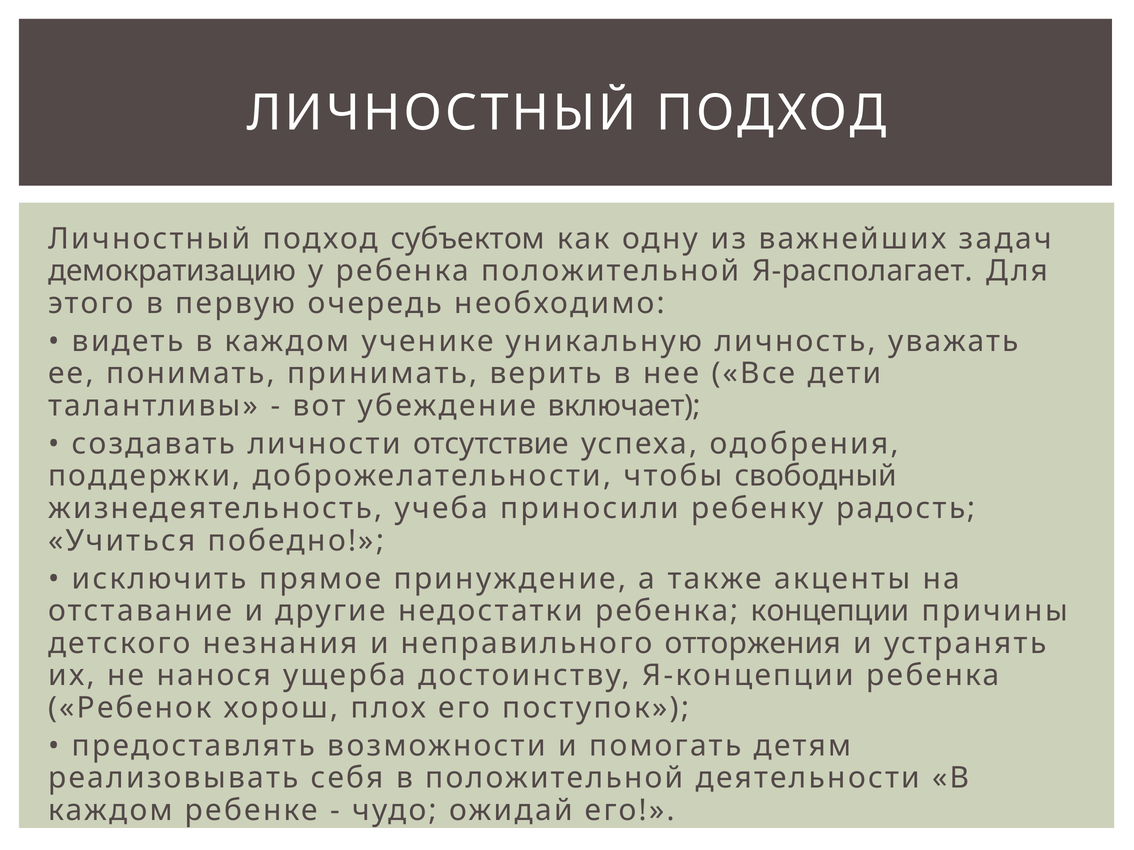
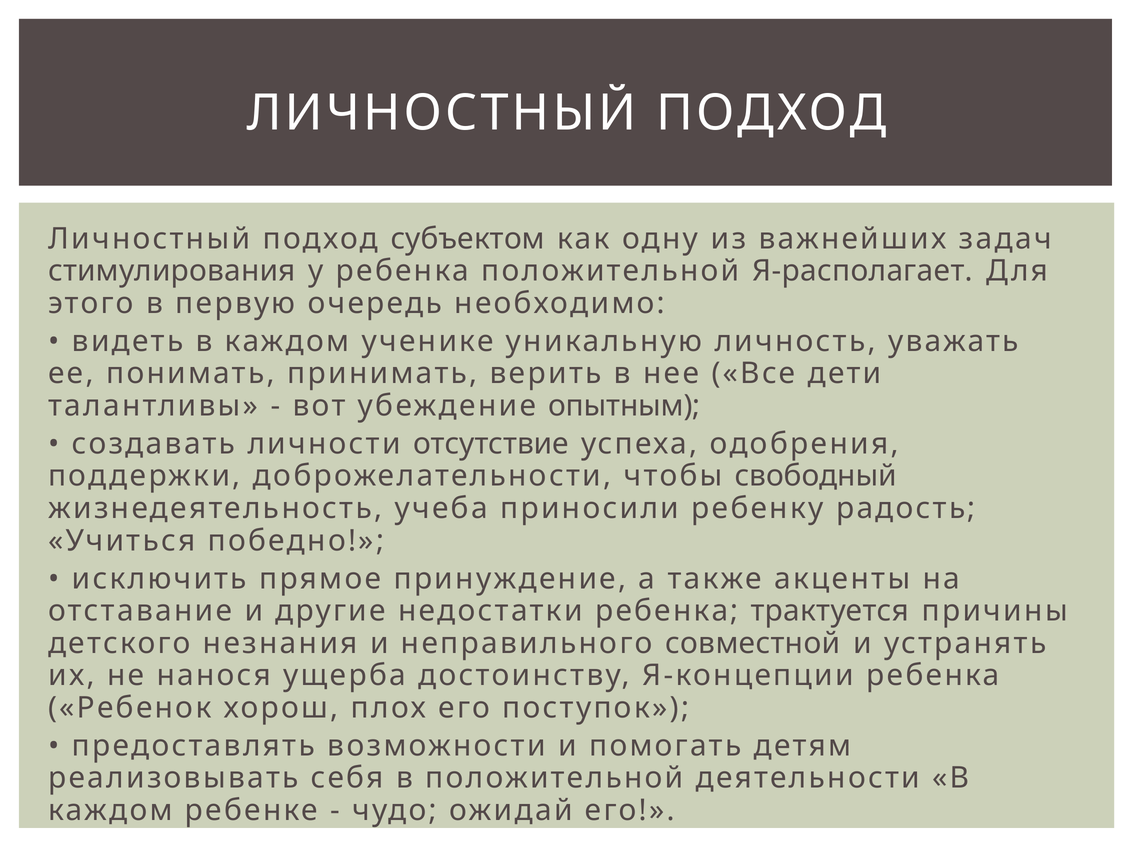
демократизацию: демократизацию -> стимулирования
включает: включает -> опытным
концепции: концепции -> трактуется
отторжения: отторжения -> совместной
